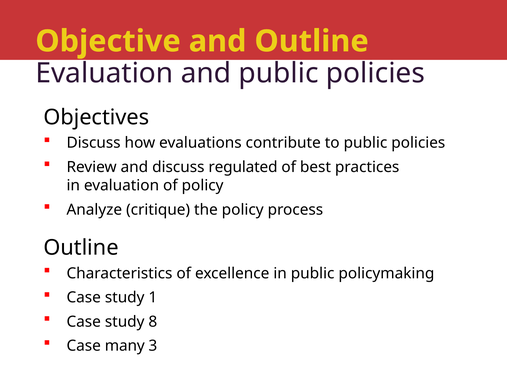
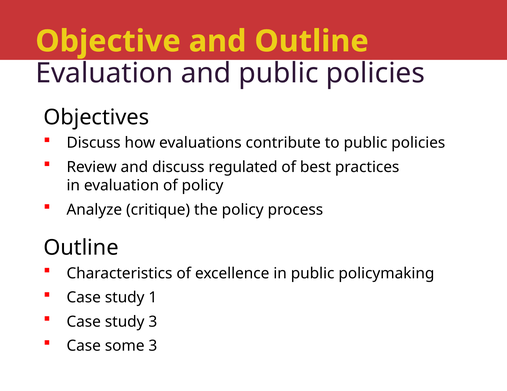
study 8: 8 -> 3
many: many -> some
